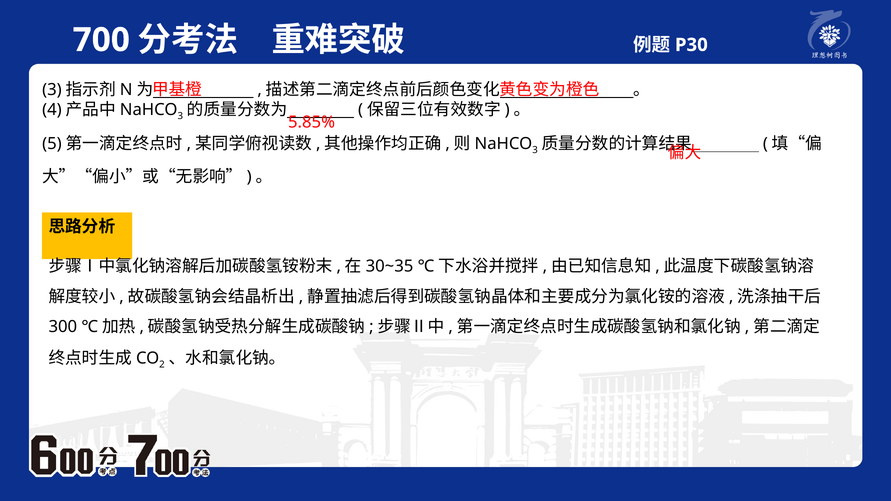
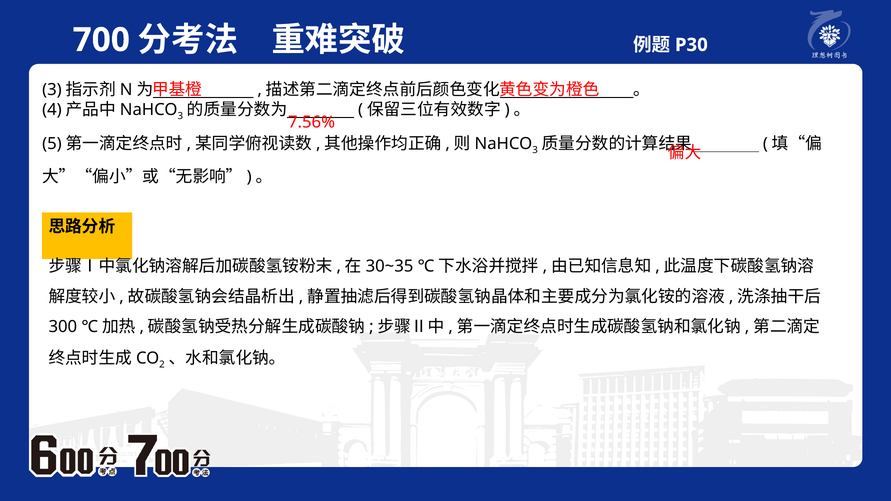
5.85%: 5.85% -> 7.56%
